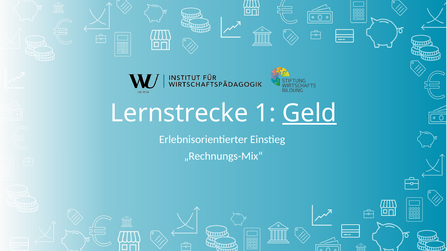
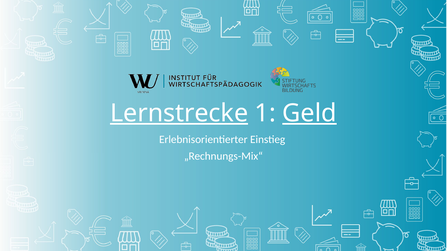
Lernstrecke underline: none -> present
